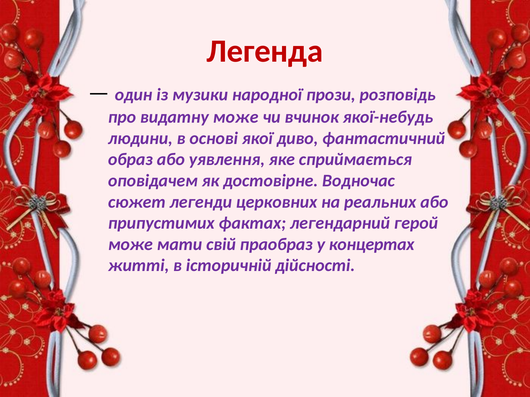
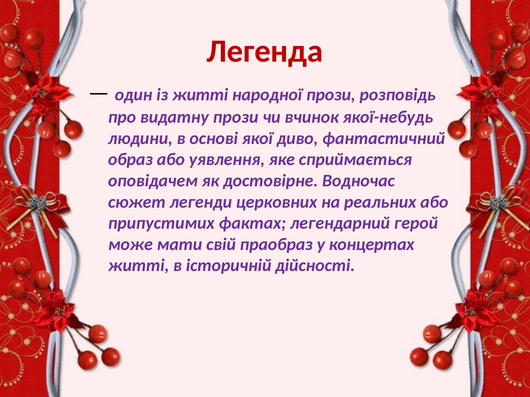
із музики: музики -> житті
видатну може: може -> прози
